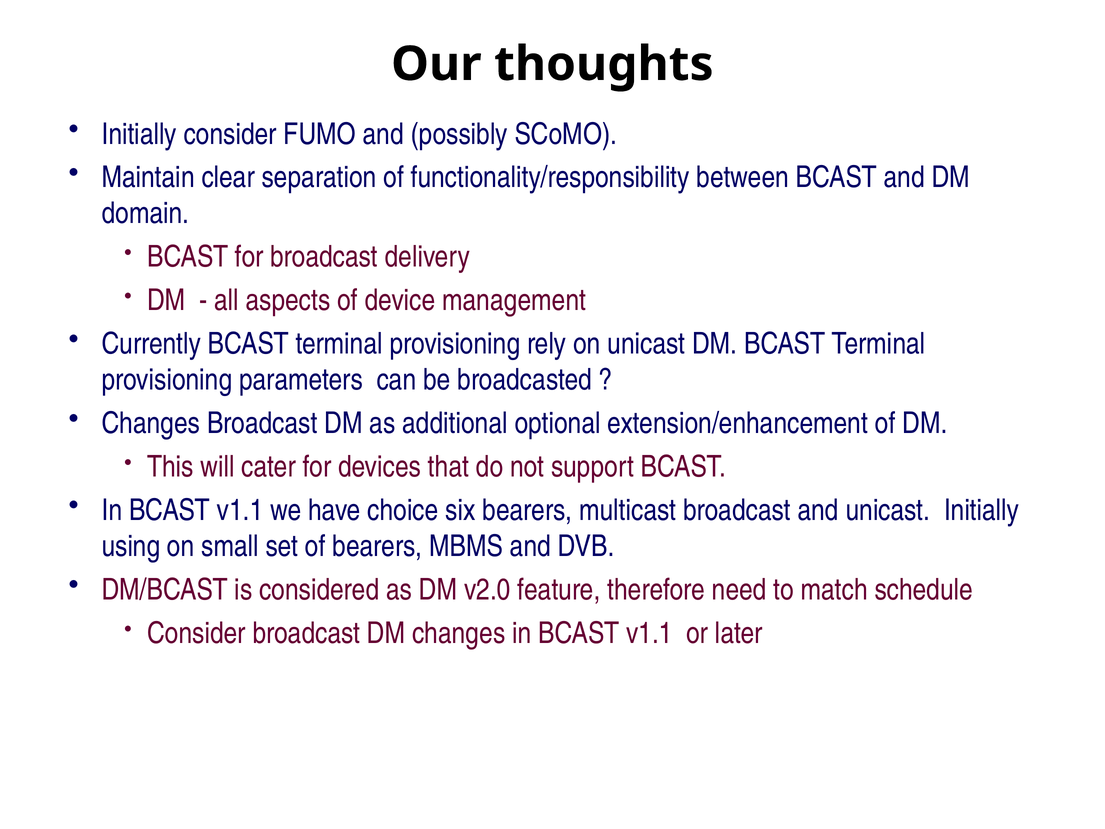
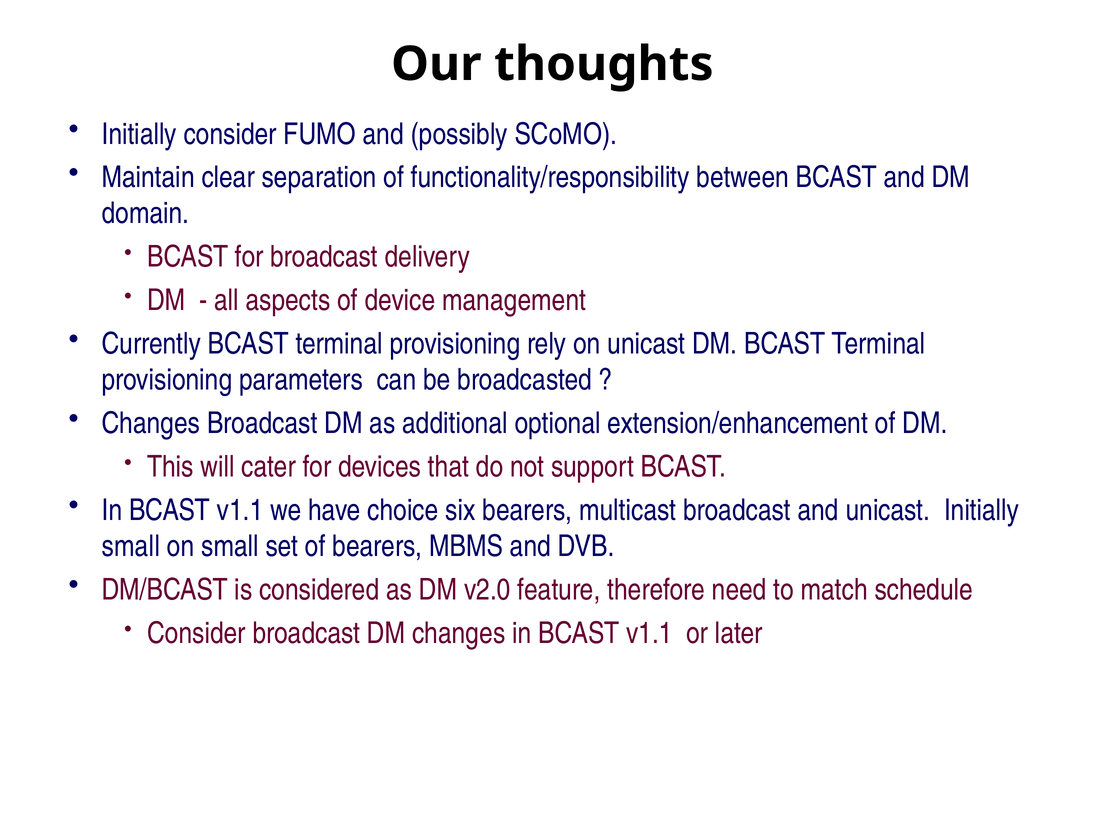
using at (131, 546): using -> small
